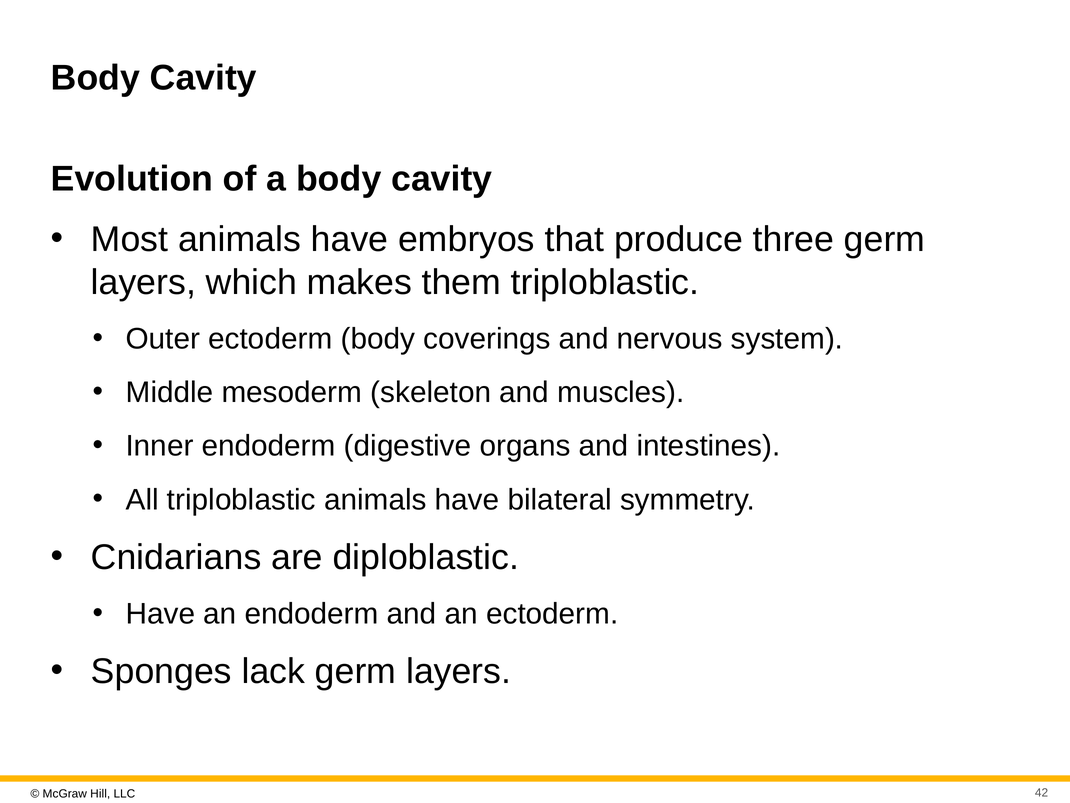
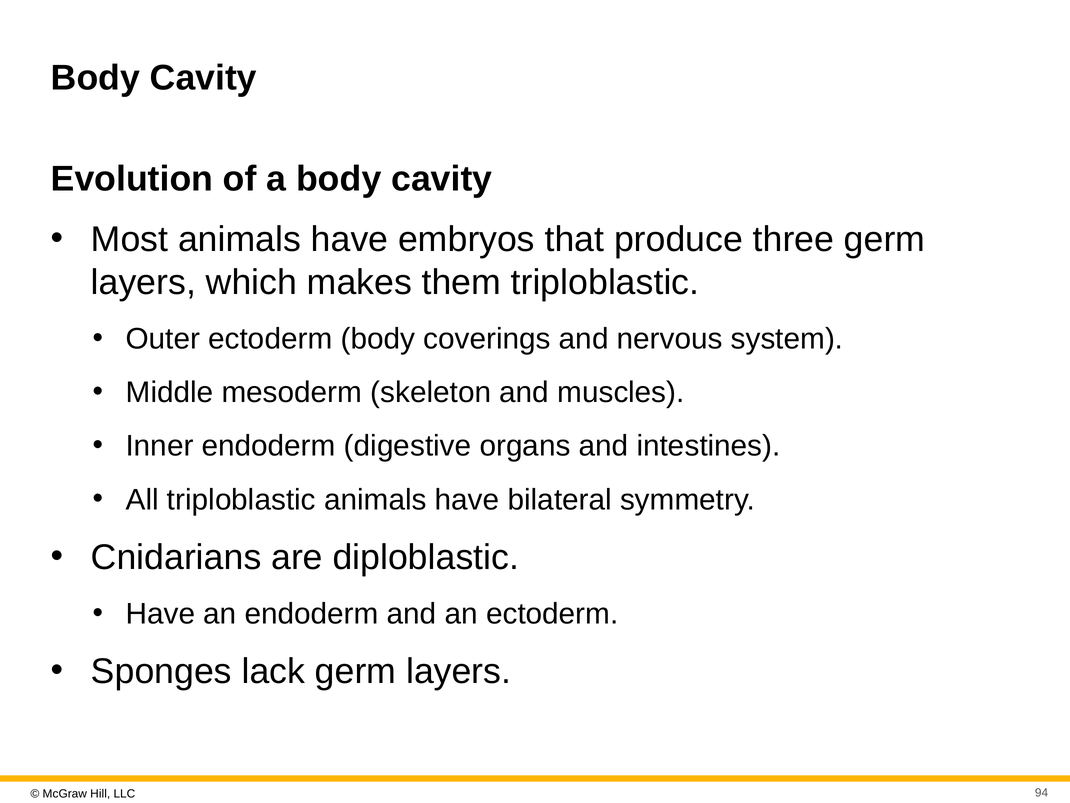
42: 42 -> 94
